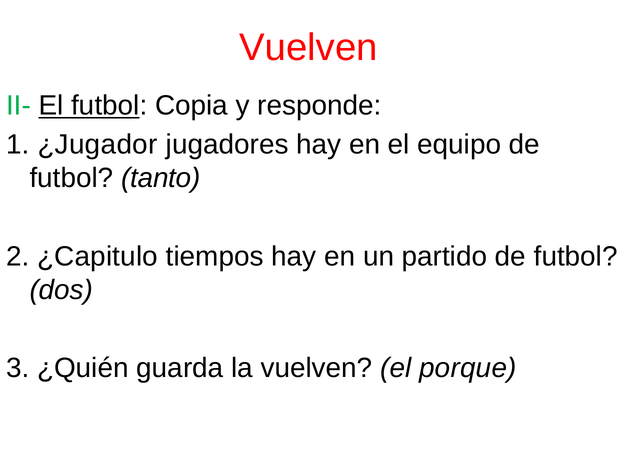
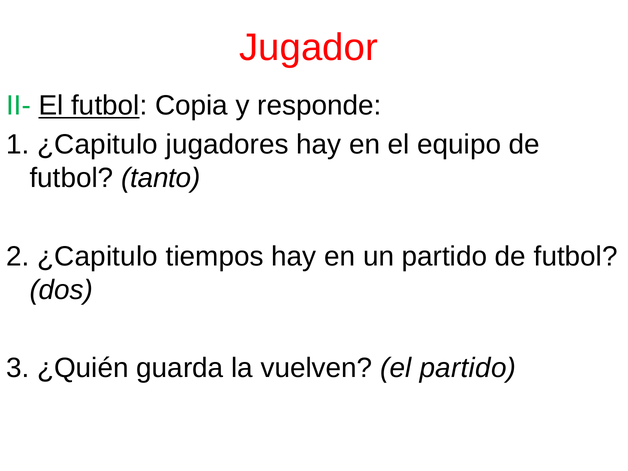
Vuelven at (309, 48): Vuelven -> Jugador
1 ¿Jugador: ¿Jugador -> ¿Capitulo
el porque: porque -> partido
